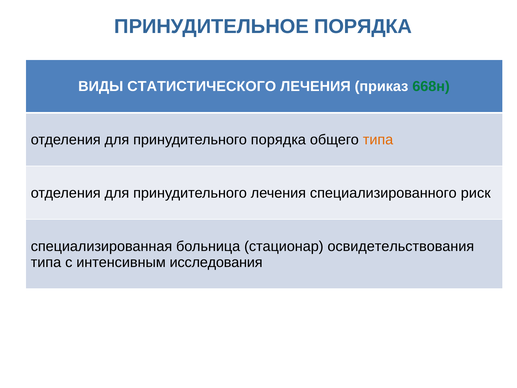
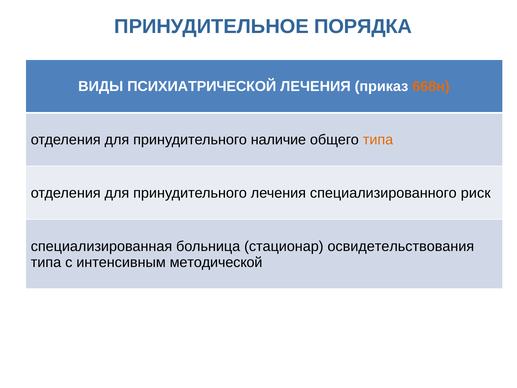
СТАТИСТИЧЕСКОГО: СТАТИСТИЧЕСКОГО -> ПСИХИАТРИЧЕСКОЙ
668н colour: green -> orange
принудительного порядка: порядка -> наличие
исследования: исследования -> методической
